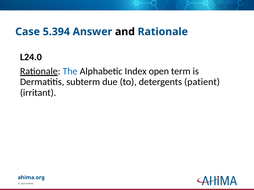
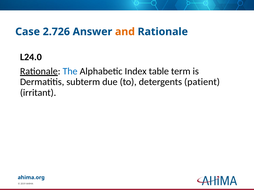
5.394: 5.394 -> 2.726
and colour: black -> orange
open: open -> table
